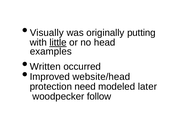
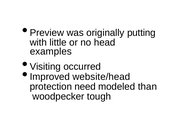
Visually: Visually -> Preview
little underline: present -> none
Written: Written -> Visiting
later: later -> than
follow: follow -> tough
